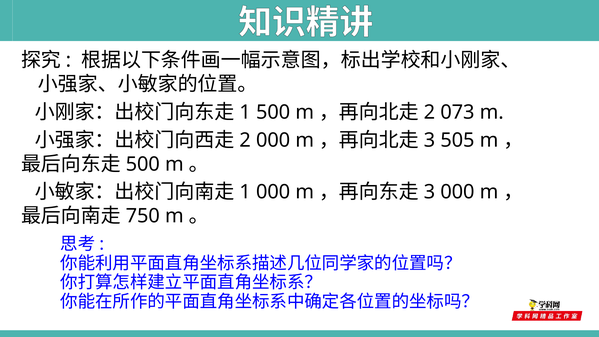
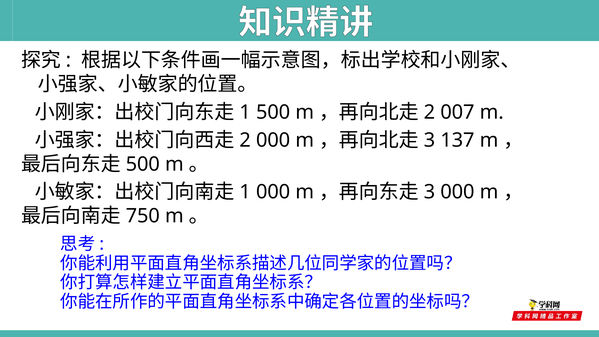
073: 073 -> 007
505: 505 -> 137
